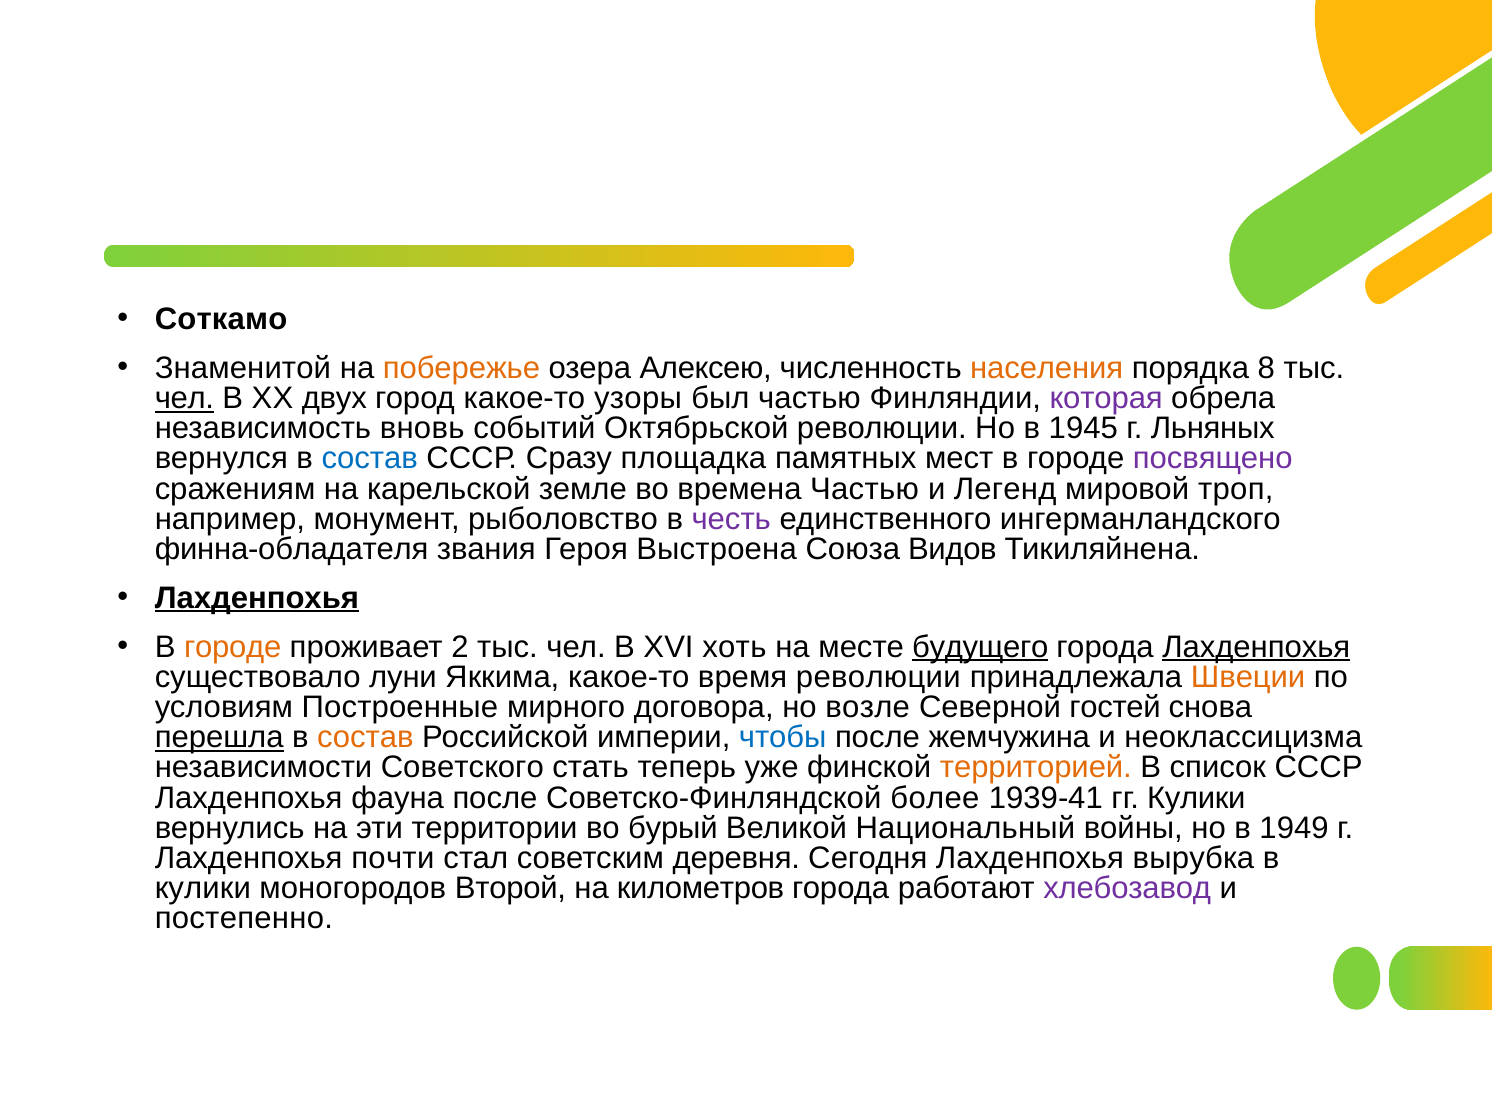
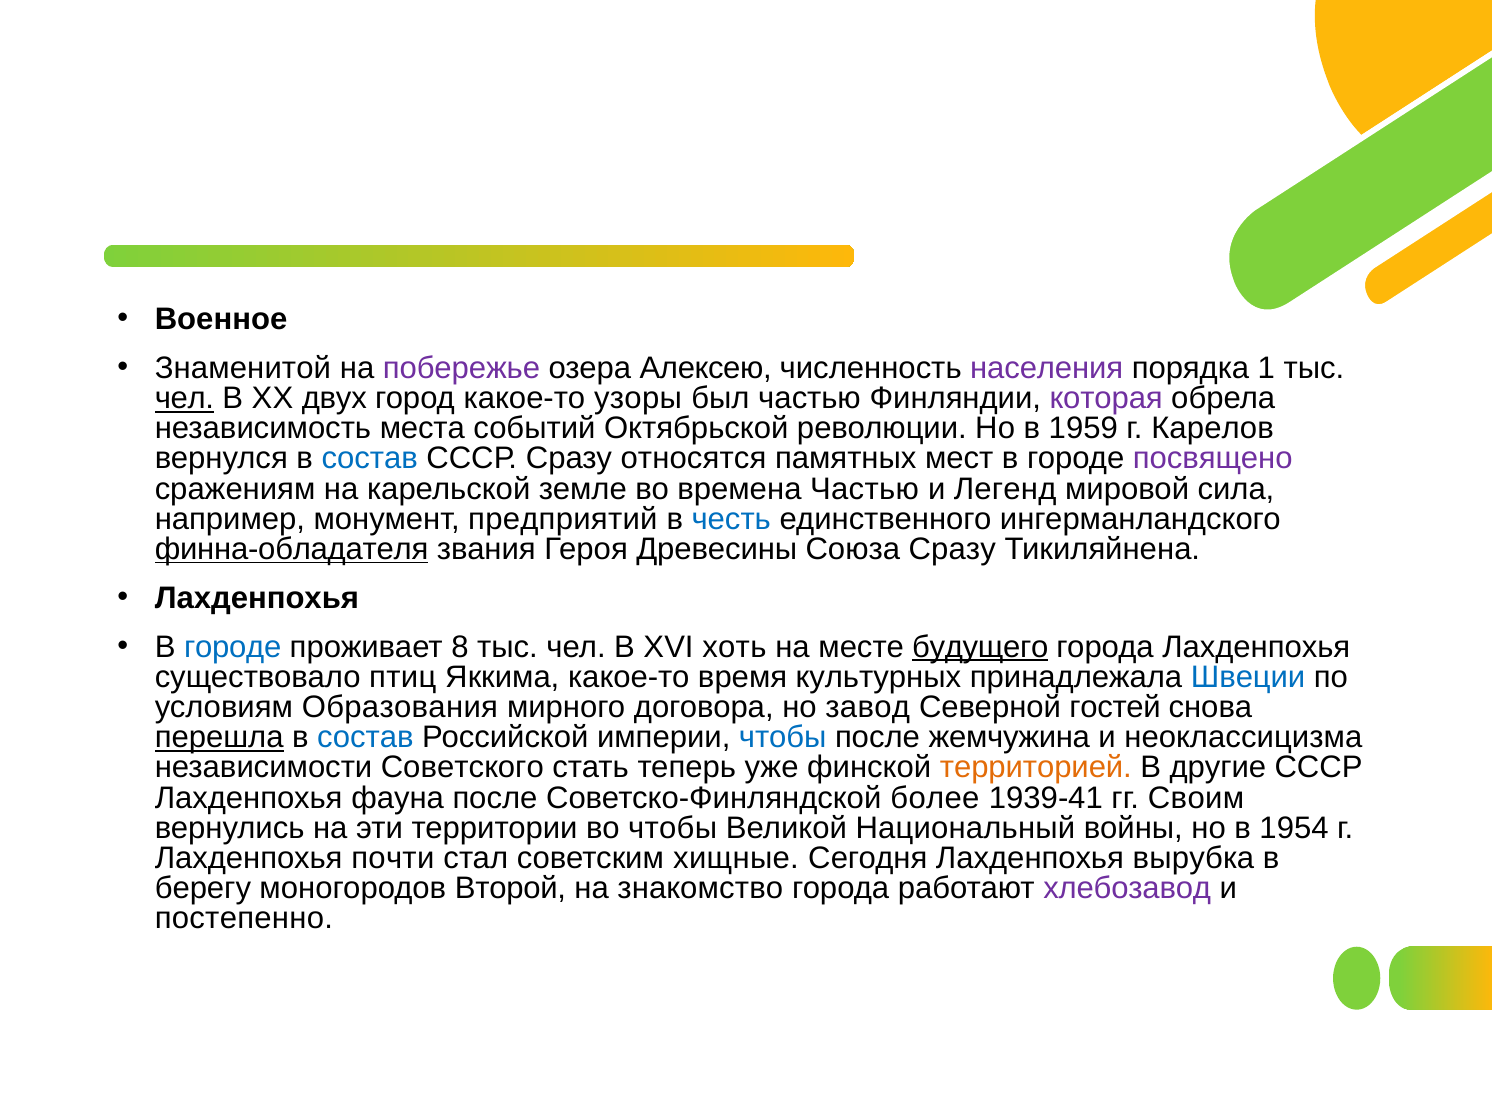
Соткамо: Соткамо -> Военное
побережье colour: orange -> purple
населения colour: orange -> purple
8: 8 -> 1
вновь: вновь -> места
1945: 1945 -> 1959
Льняных: Льняных -> Карелов
площадка: площадка -> относятся
троп: троп -> сила
рыболовство: рыболовство -> предприятий
честь colour: purple -> blue
финна-обладателя underline: none -> present
Выстроена: Выстроена -> Древесины
Союза Видов: Видов -> Сразу
Лахденпохья at (257, 598) underline: present -> none
городе at (233, 647) colour: orange -> blue
2: 2 -> 8
Лахденпохья at (1256, 647) underline: present -> none
луни: луни -> птиц
время революции: революции -> культурных
Швеции colour: orange -> blue
Построенные: Построенные -> Образования
возле: возле -> завод
состав at (365, 737) colour: orange -> blue
список: список -> другие
гг Кулики: Кулики -> Своим
во бурый: бурый -> чтобы
1949: 1949 -> 1954
деревня: деревня -> хищные
кулики at (203, 888): кулики -> берегу
километров: километров -> знакомство
